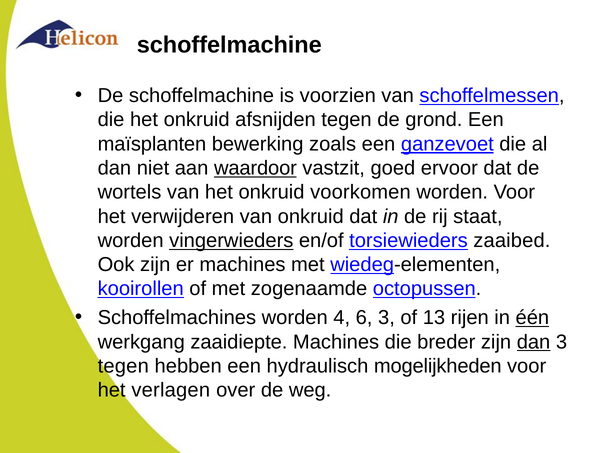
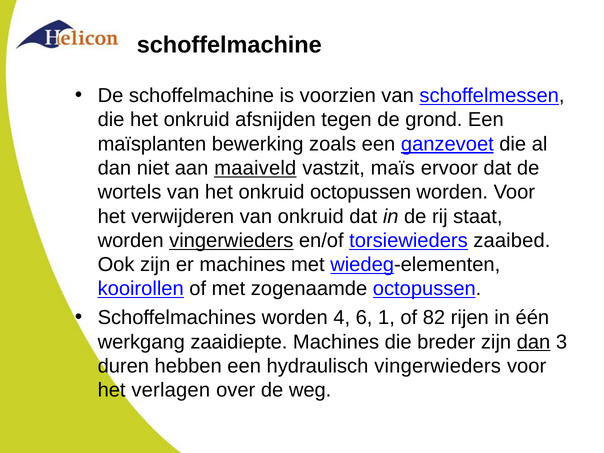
waardoor: waardoor -> maaiveld
goed: goed -> maïs
onkruid voorkomen: voorkomen -> octopussen
6 3: 3 -> 1
13: 13 -> 82
één underline: present -> none
tegen at (123, 366): tegen -> duren
hydraulisch mogelijkheden: mogelijkheden -> vingerwieders
